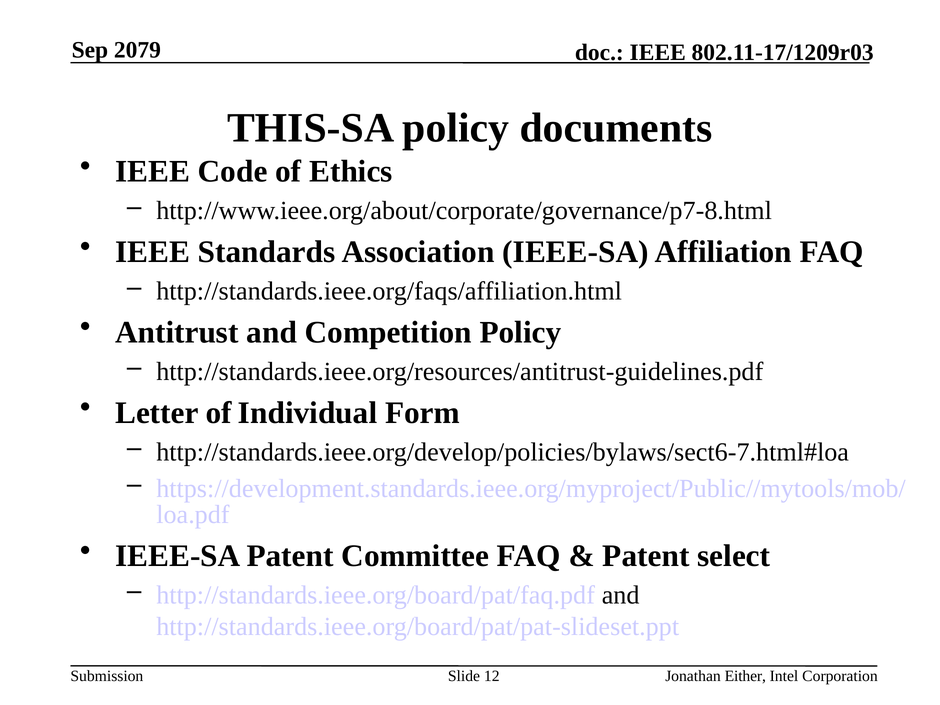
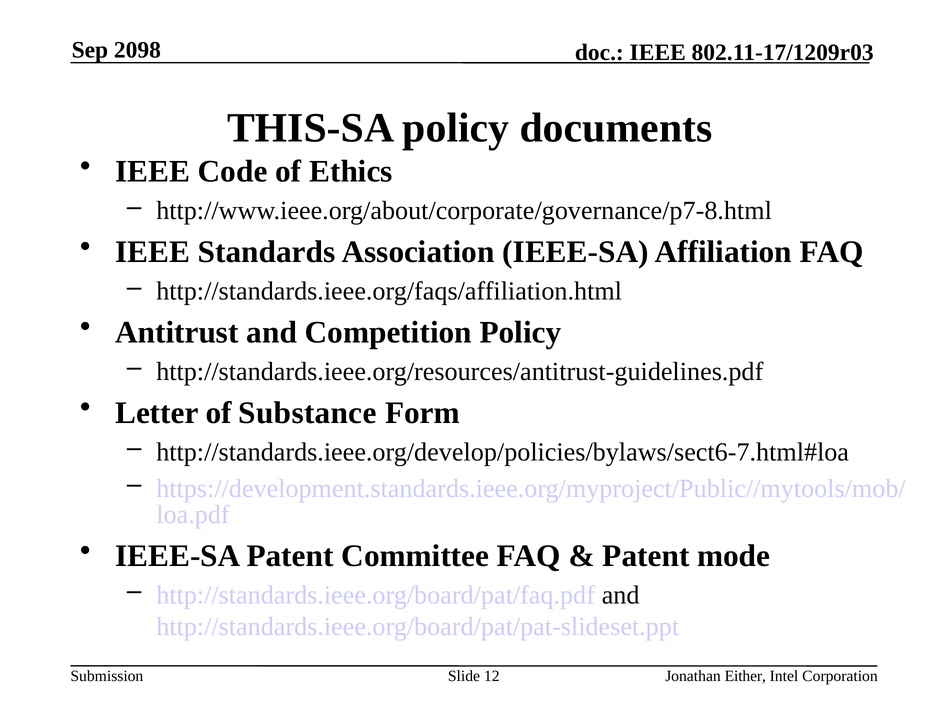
2079: 2079 -> 2098
Individual: Individual -> Substance
select: select -> mode
